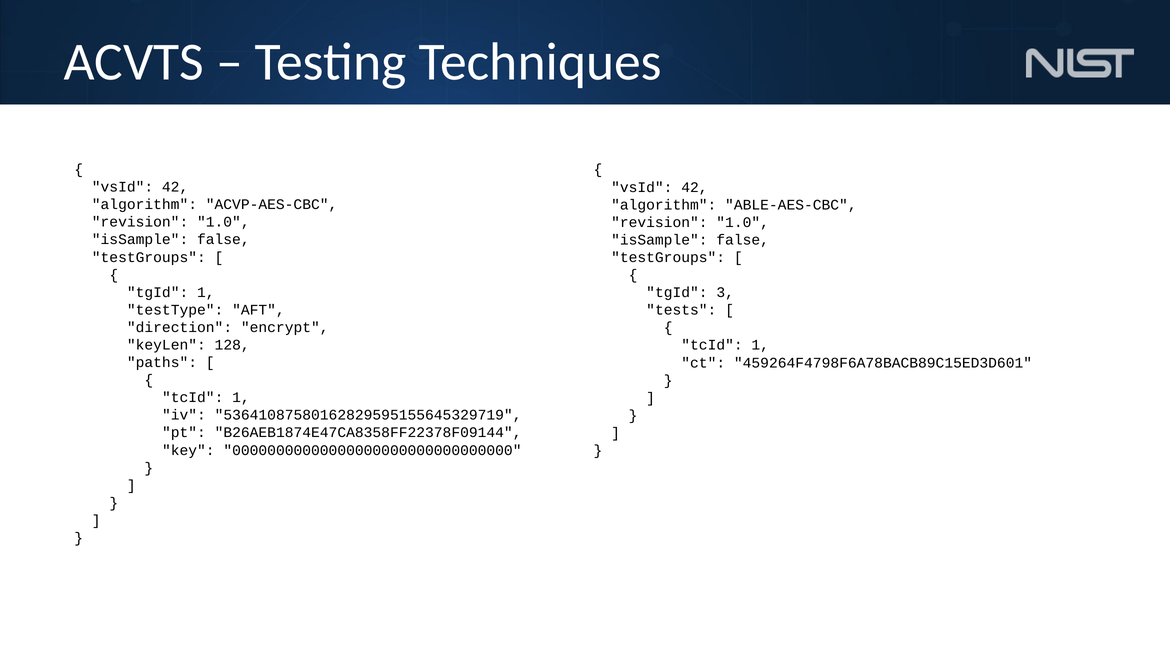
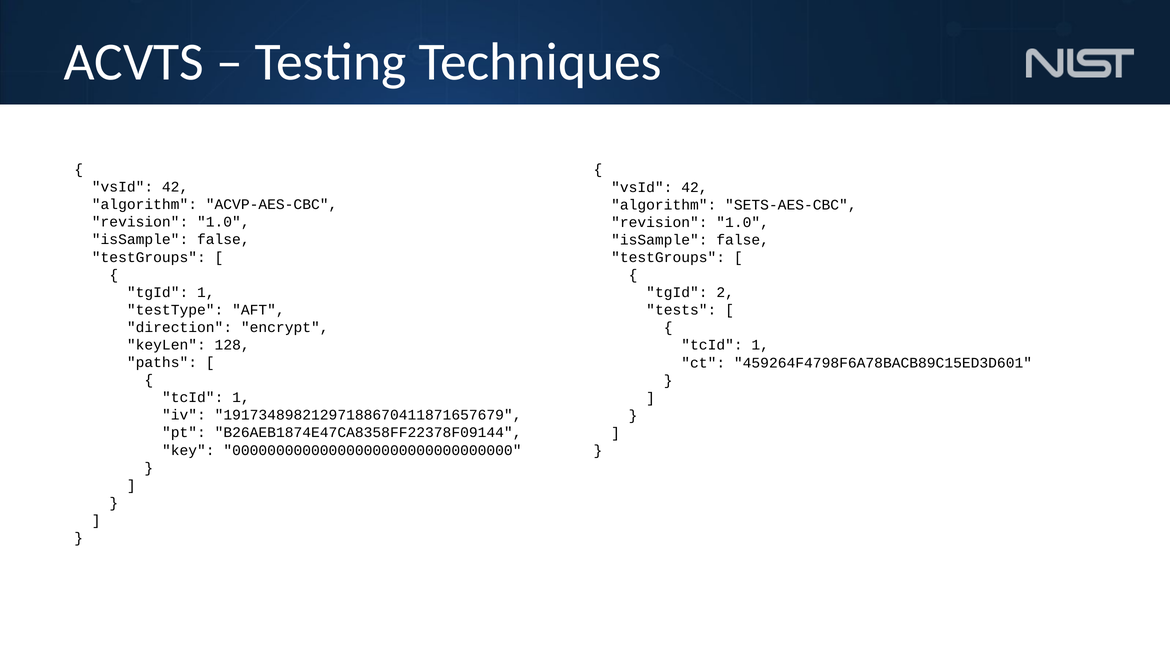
ABLE-AES-CBC: ABLE-AES-CBC -> SETS-AES-CBC
3: 3 -> 2
53641087580162829595155645329719: 53641087580162829595155645329719 -> 19173489821297188670411871657679
